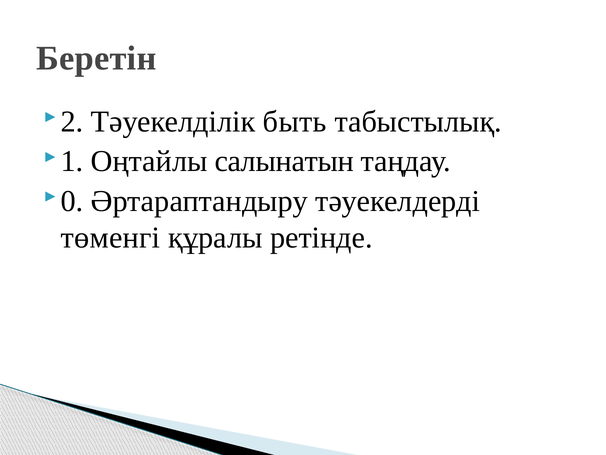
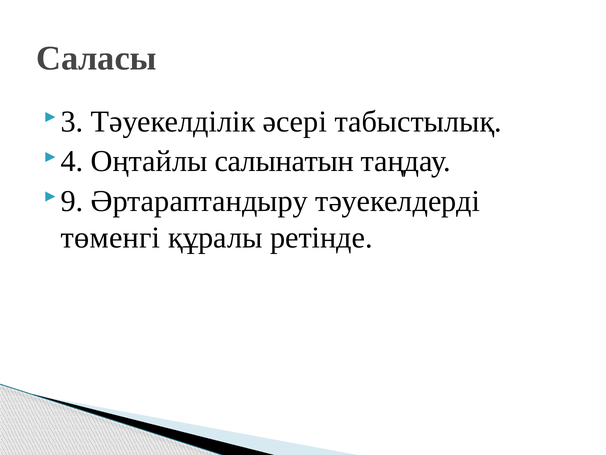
Беретін: Беретін -> Саласы
2: 2 -> 3
быть: быть -> әсері
1: 1 -> 4
0: 0 -> 9
